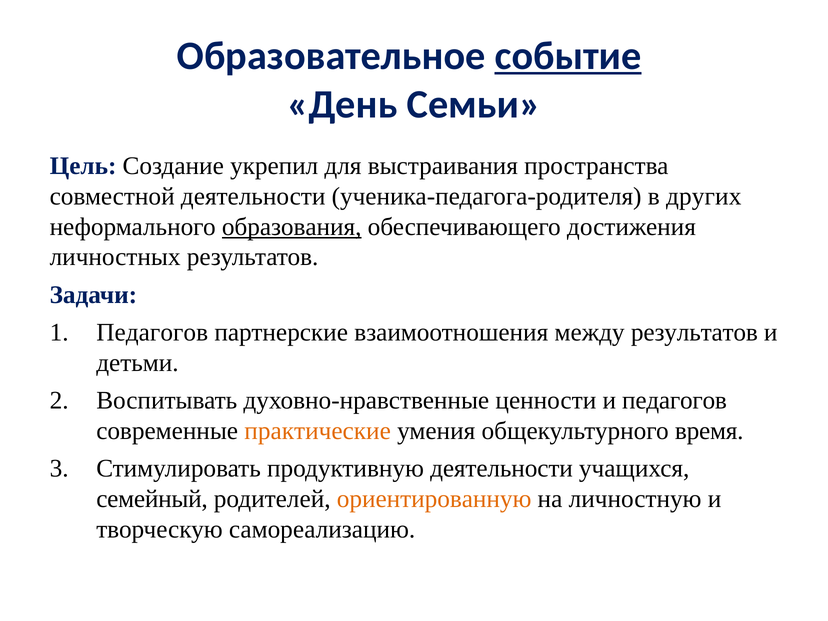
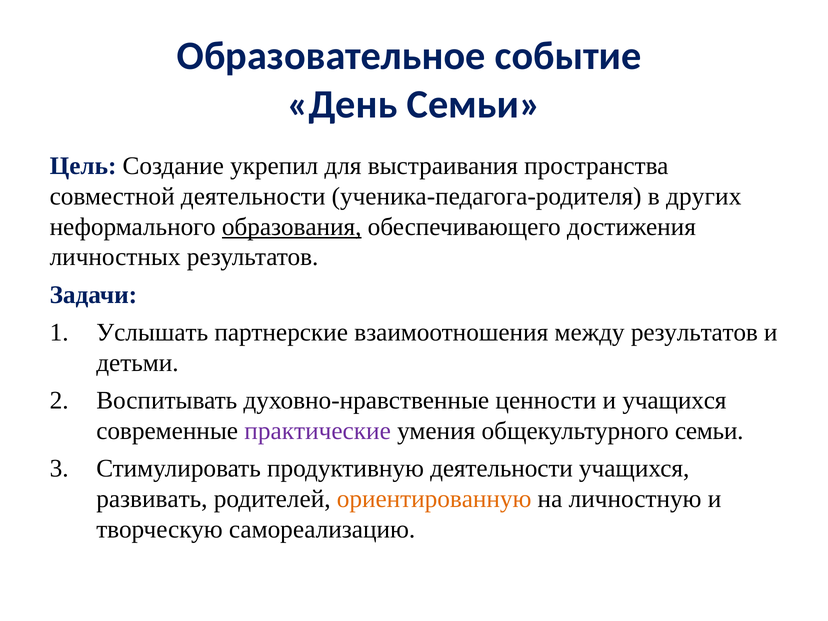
событие underline: present -> none
Педагогов at (152, 332): Педагогов -> Услышать
и педагогов: педагогов -> учащихся
практические colour: orange -> purple
общекультурного время: время -> семьи
семейный: семейный -> развивать
